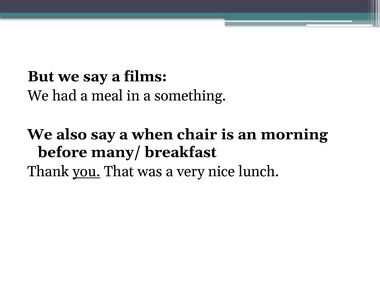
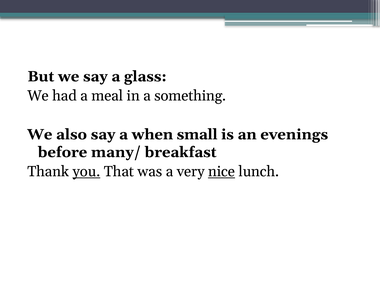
films: films -> glass
chair: chair -> small
morning: morning -> evenings
nice underline: none -> present
